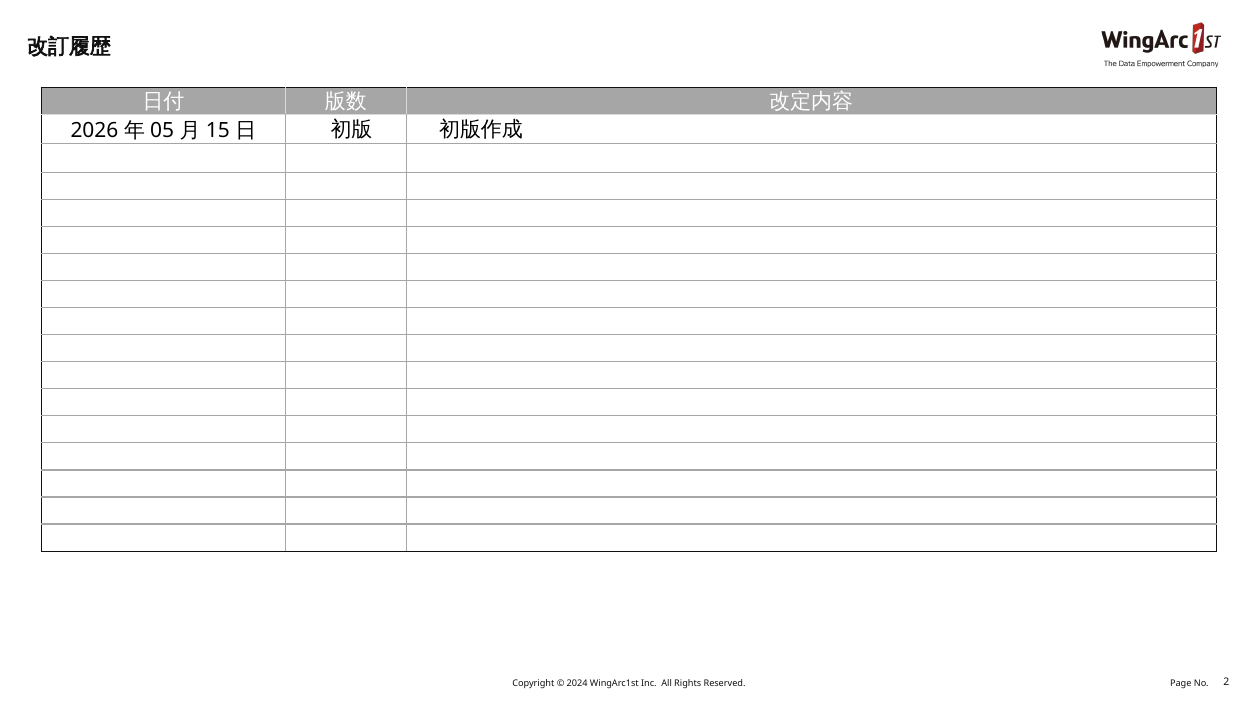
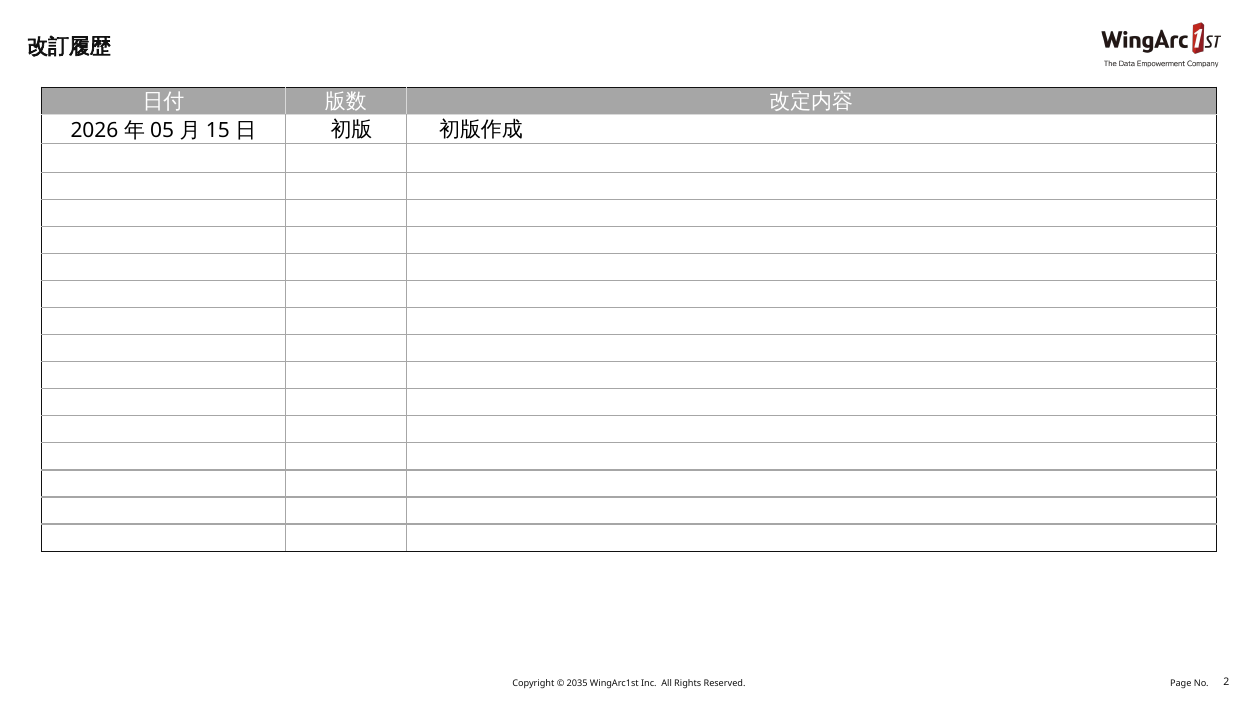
2024: 2024 -> 2035
